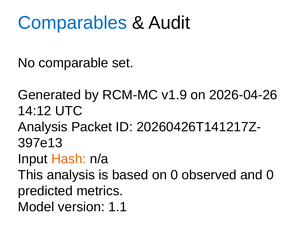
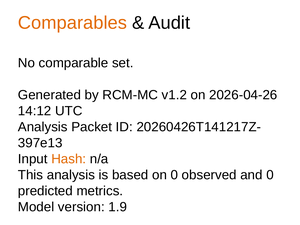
Comparables colour: blue -> orange
v1.9: v1.9 -> v1.2
1.1: 1.1 -> 1.9
